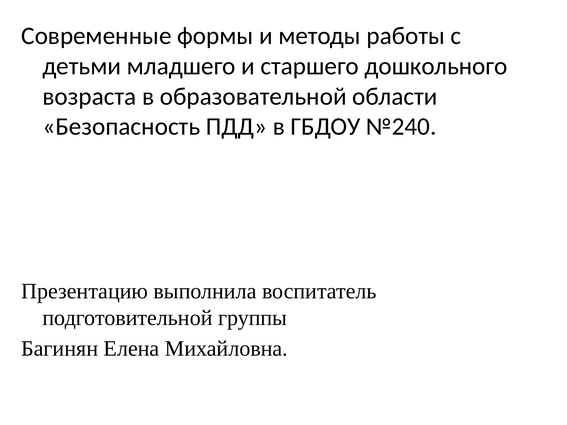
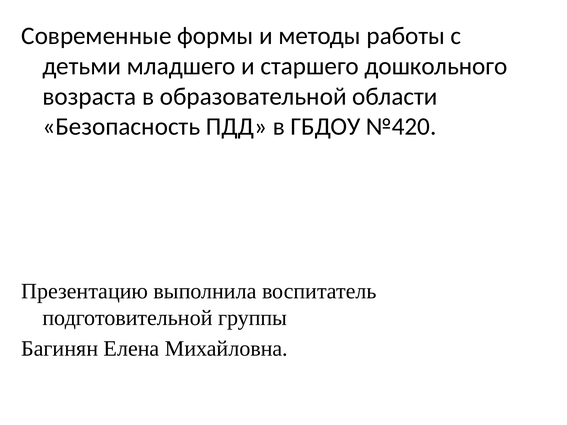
№240: №240 -> №420
